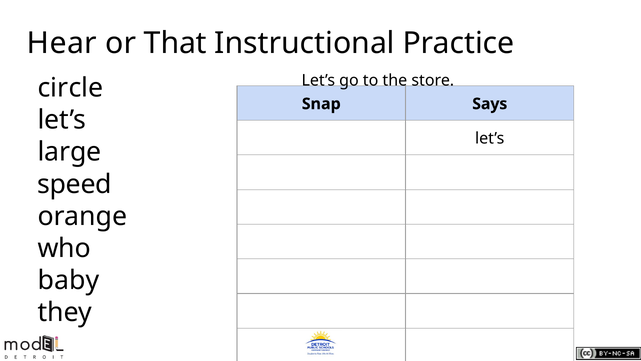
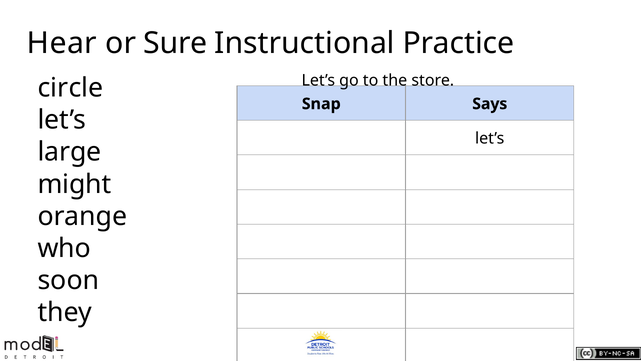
That: That -> Sure
speed: speed -> might
baby: baby -> soon
